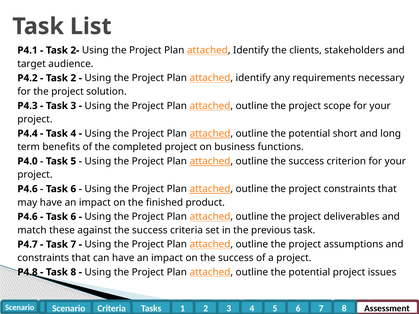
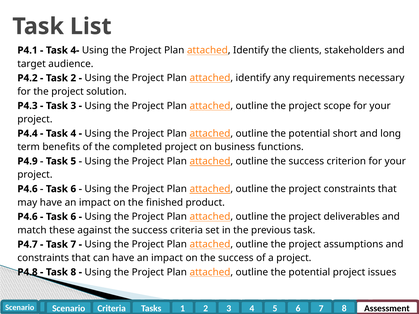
2-: 2- -> 4-
P4.0: P4.0 -> P4.9
